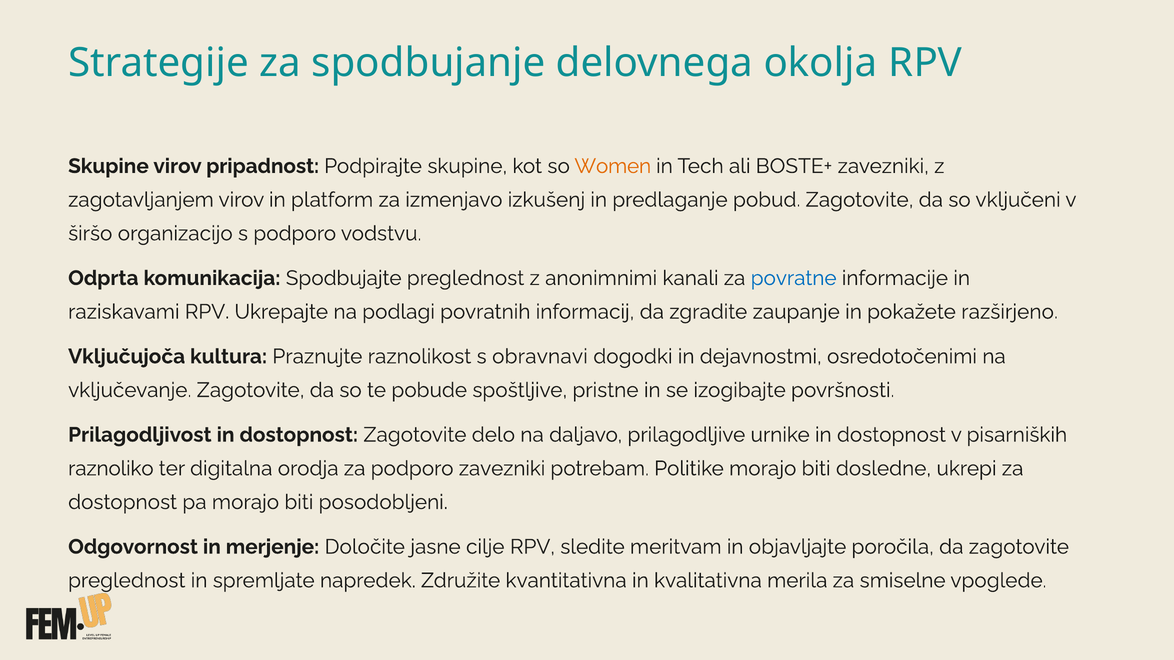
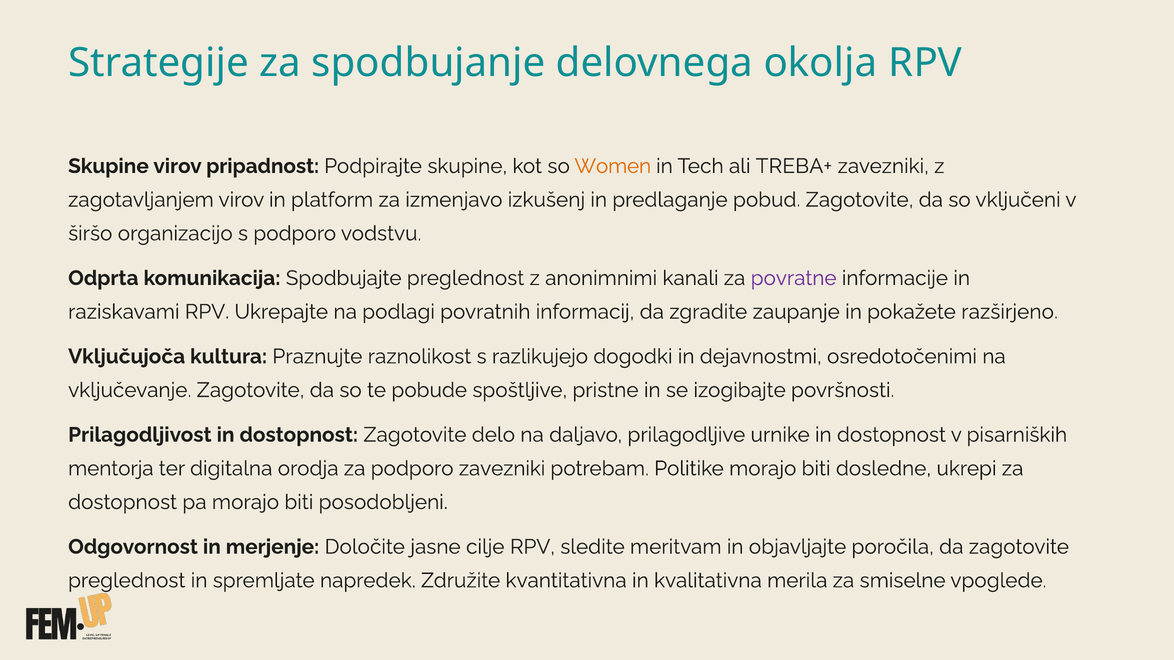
BOSTE+: BOSTE+ -> TREBA+
povratne colour: blue -> purple
obravnavi: obravnavi -> razlikujejo
raznoliko: raznoliko -> mentorja
